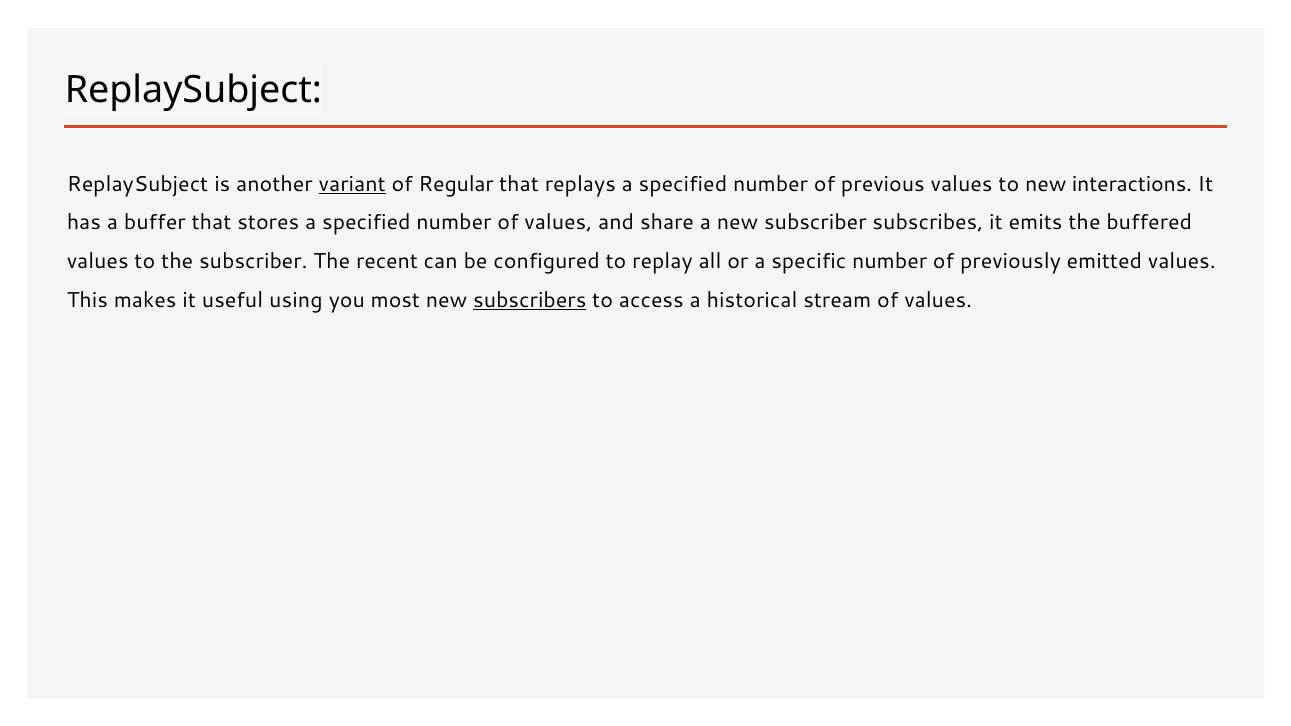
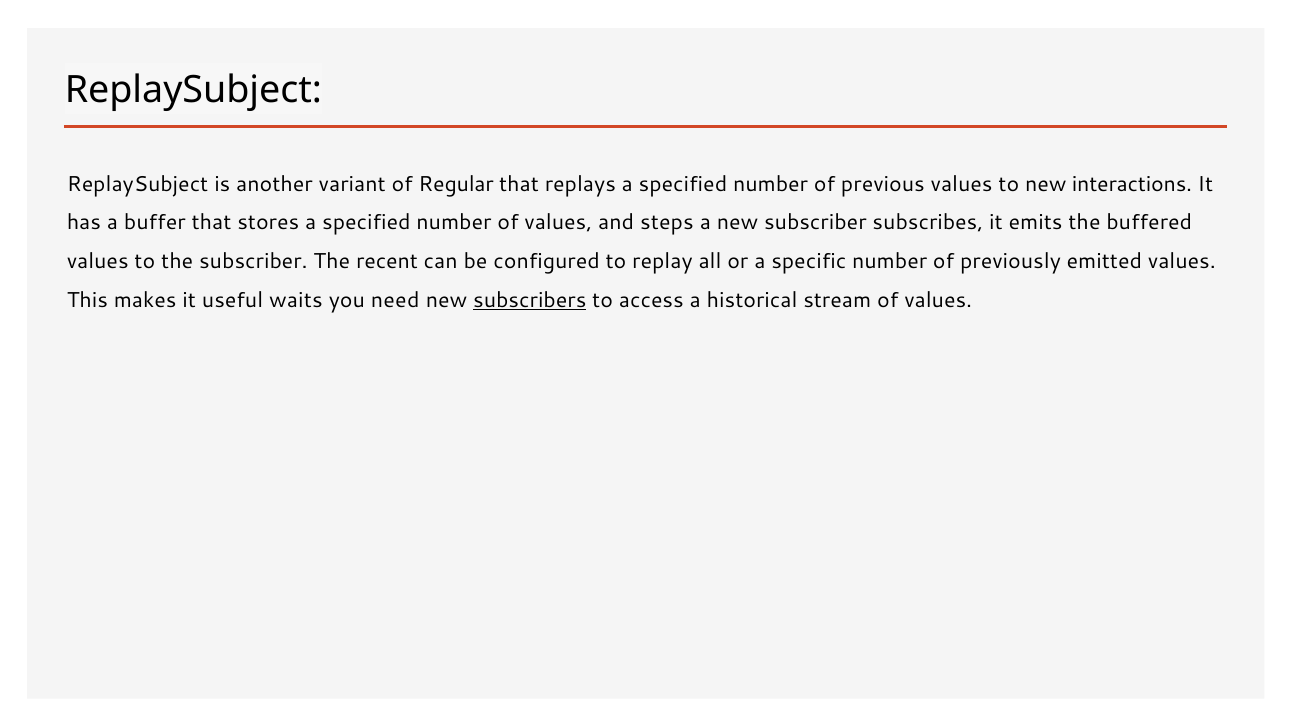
variant underline: present -> none
share: share -> steps
using: using -> waits
most: most -> need
